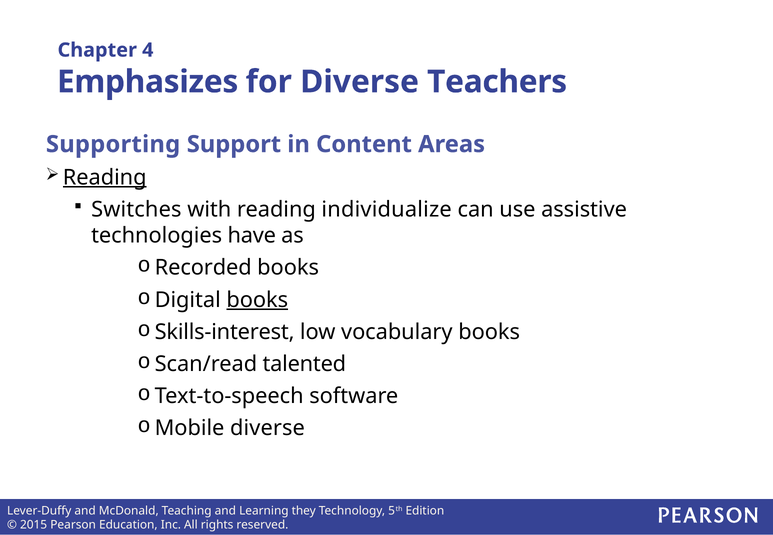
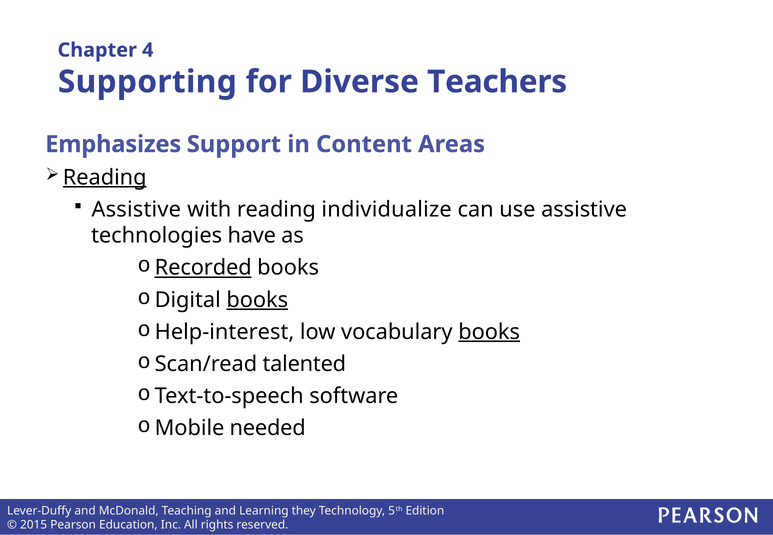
Emphasizes: Emphasizes -> Supporting
Supporting: Supporting -> Emphasizes
Switches at (136, 210): Switches -> Assistive
Recorded underline: none -> present
Skills-interest: Skills-interest -> Help-interest
books at (489, 332) underline: none -> present
Mobile diverse: diverse -> needed
